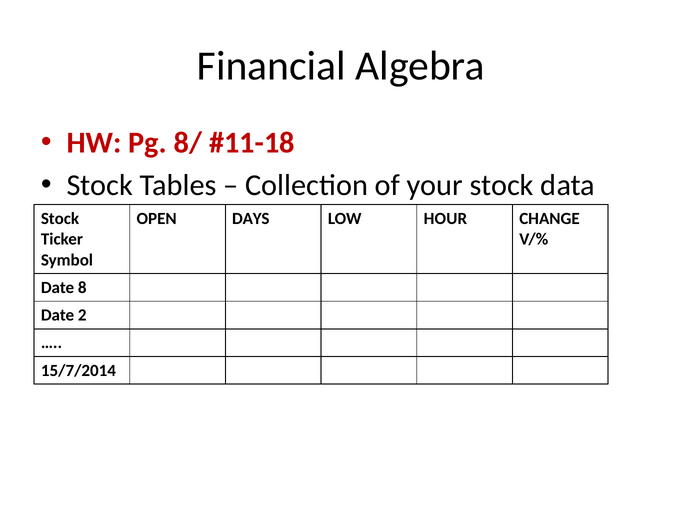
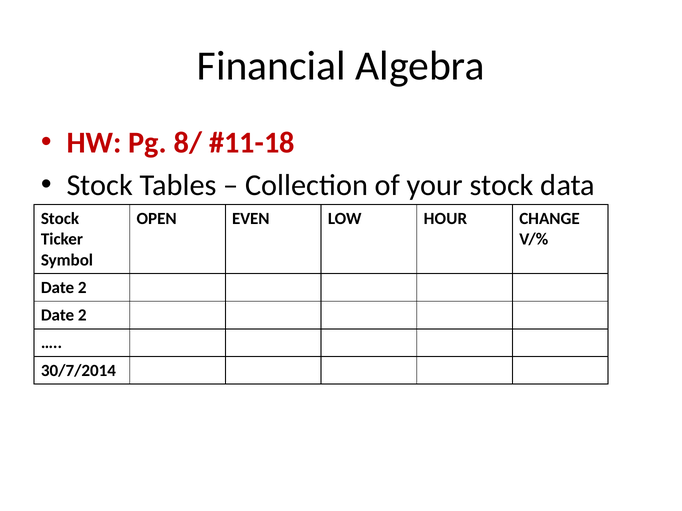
DAYS: DAYS -> EVEN
8 at (82, 288): 8 -> 2
15/7/2014: 15/7/2014 -> 30/7/2014
